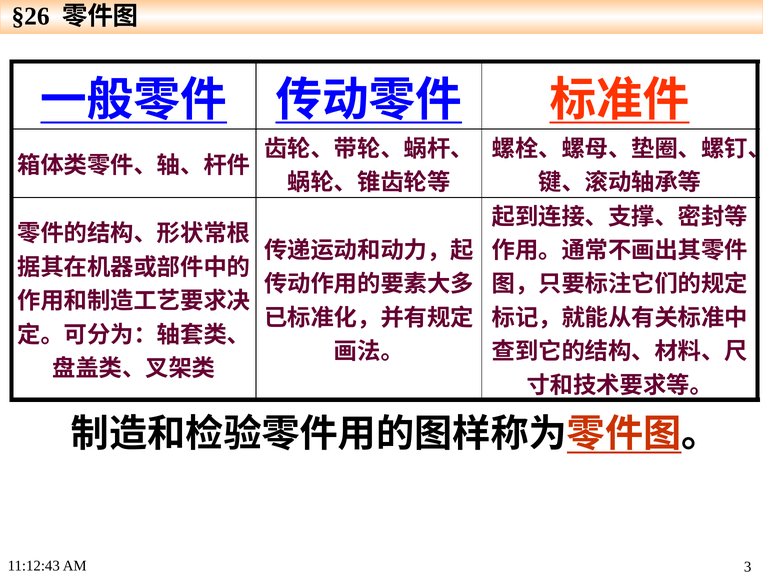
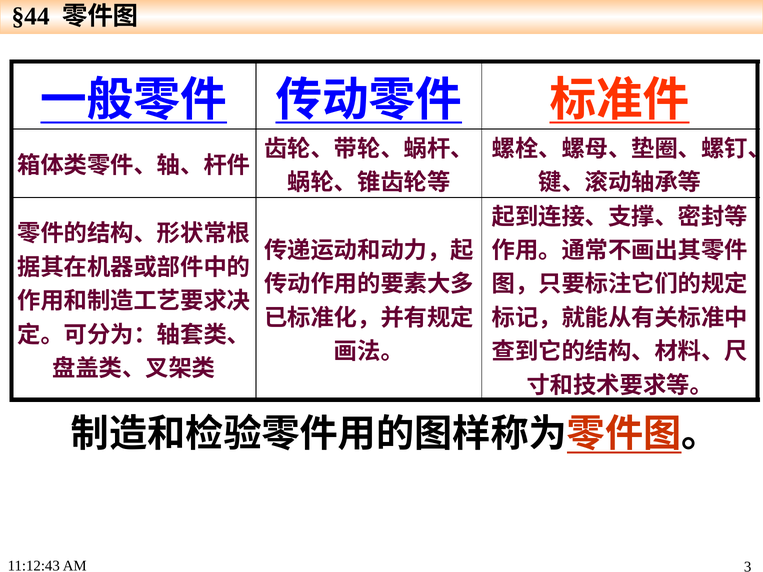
§26: §26 -> §44
